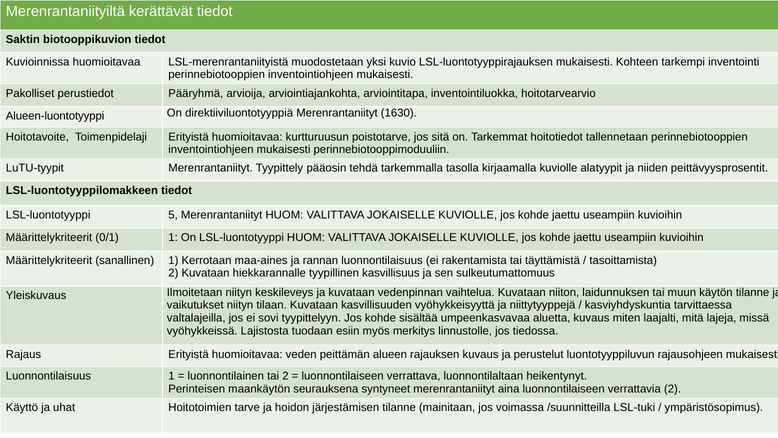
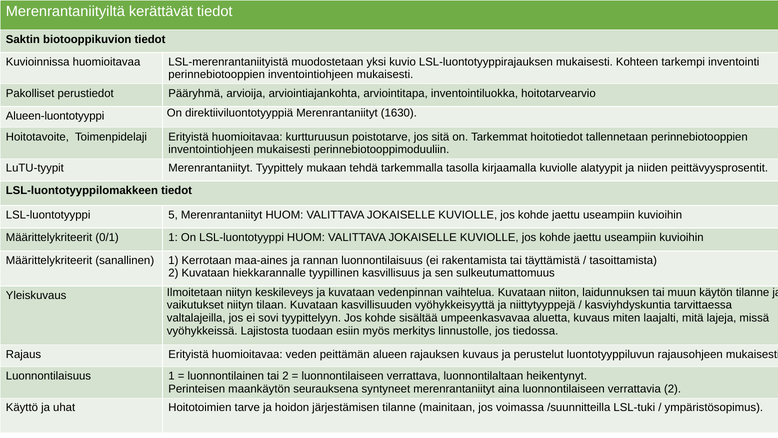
pääosin: pääosin -> mukaan
